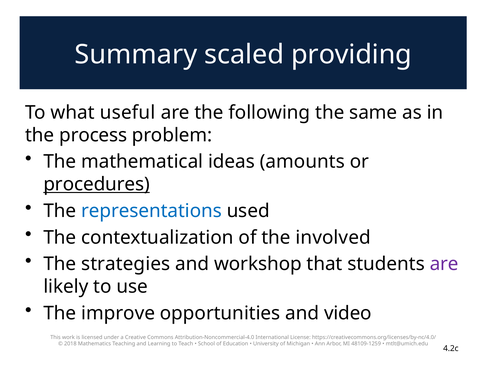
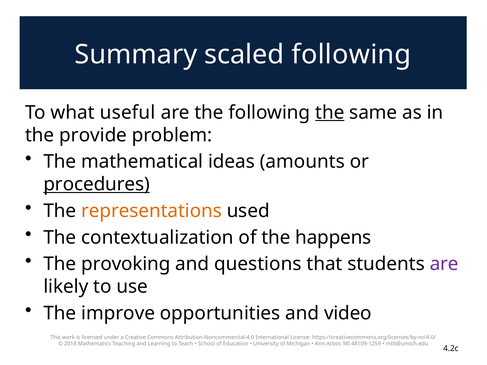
scaled providing: providing -> following
the at (330, 113) underline: none -> present
process: process -> provide
representations colour: blue -> orange
involved: involved -> happens
strategies: strategies -> provoking
workshop: workshop -> questions
